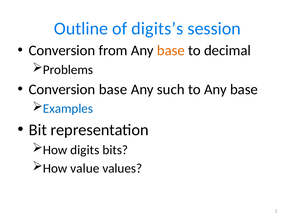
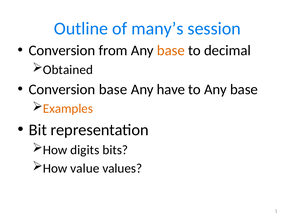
digits’s: digits’s -> many’s
Problems: Problems -> Obtained
such: such -> have
Examples colour: blue -> orange
